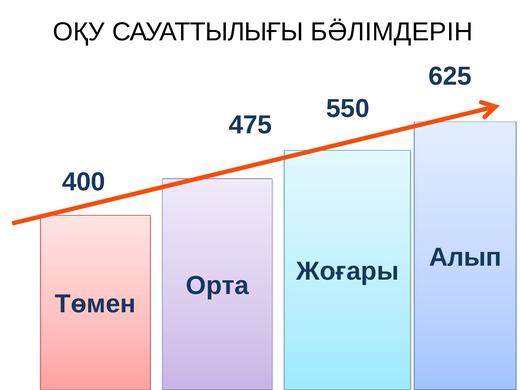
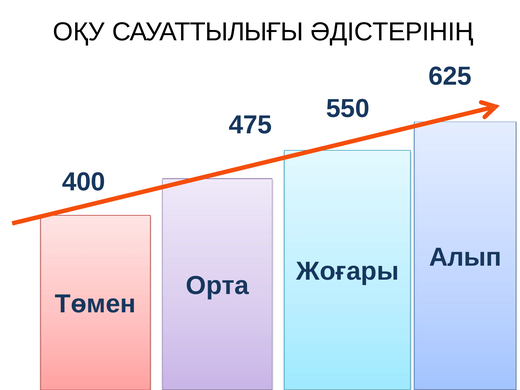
БӚЛІМДЕРІН: БӚЛІМДЕРІН -> ӘДІСТЕРІНІҢ
